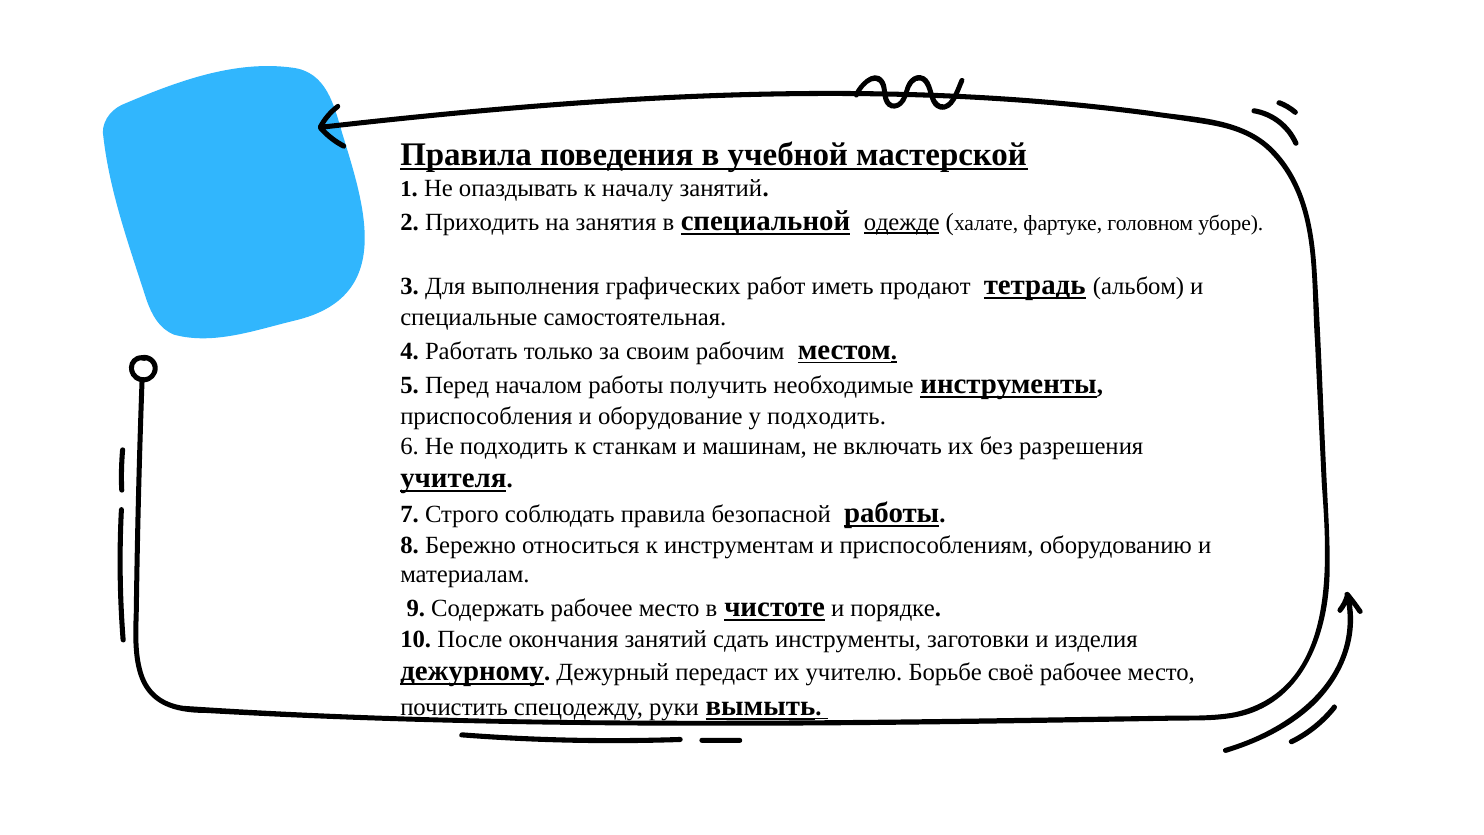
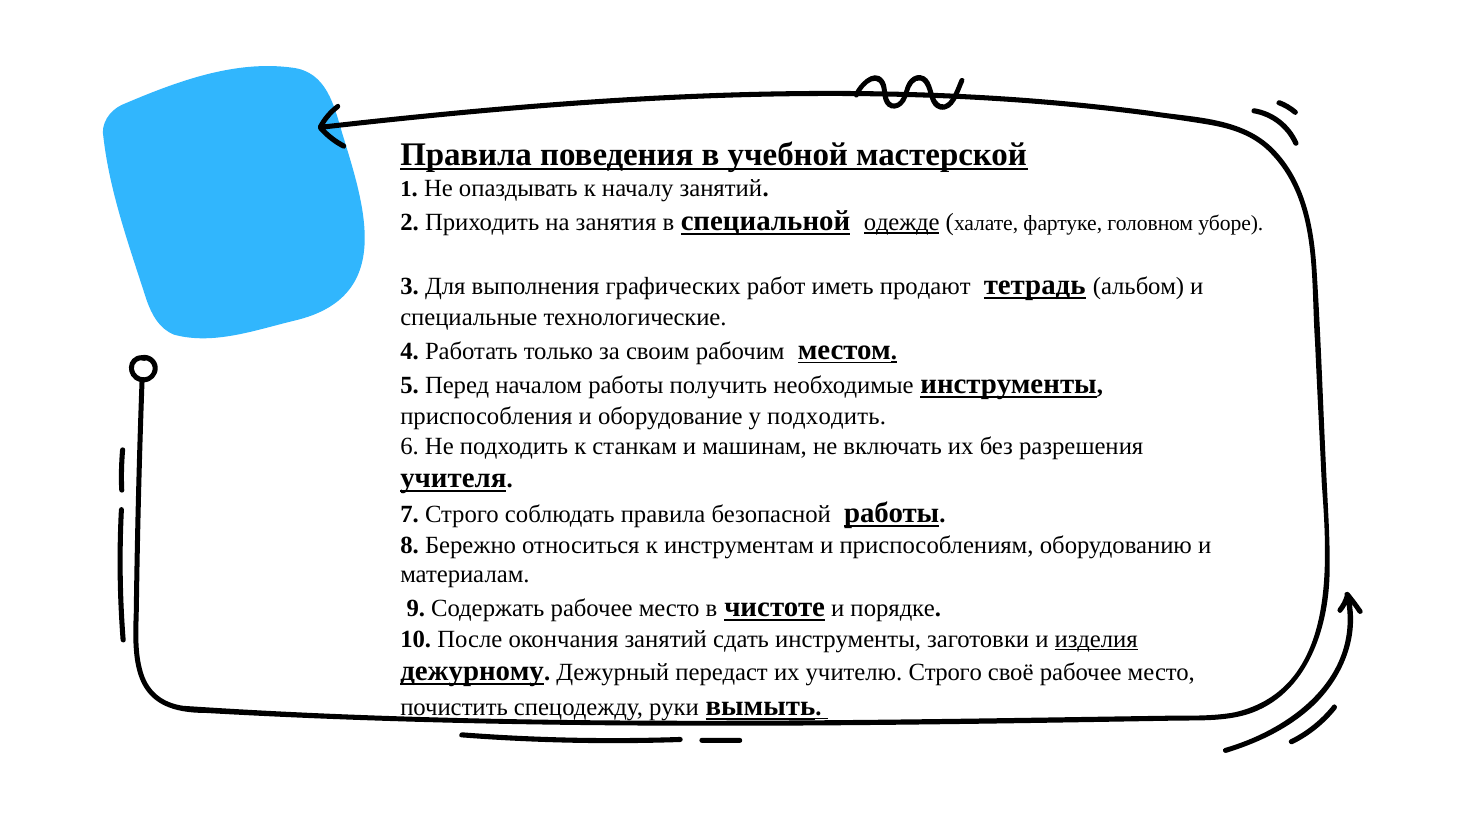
самостоятельная: самостоятельная -> технологические
изделия underline: none -> present
учителю Борьбе: Борьбе -> Строго
